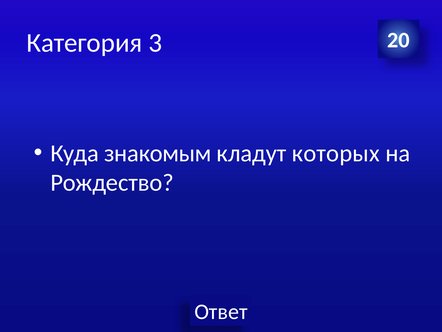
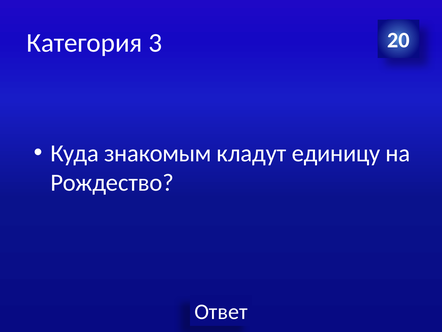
которых: которых -> единицу
